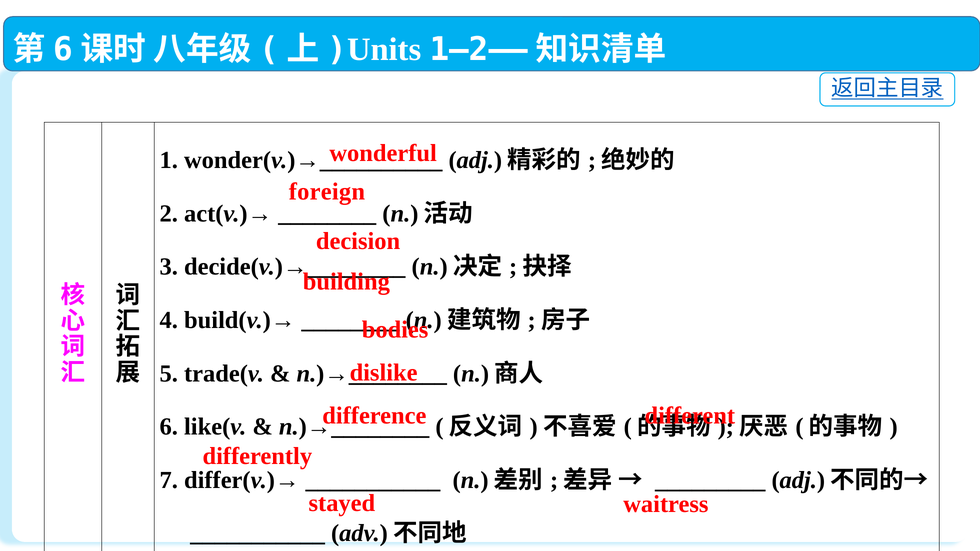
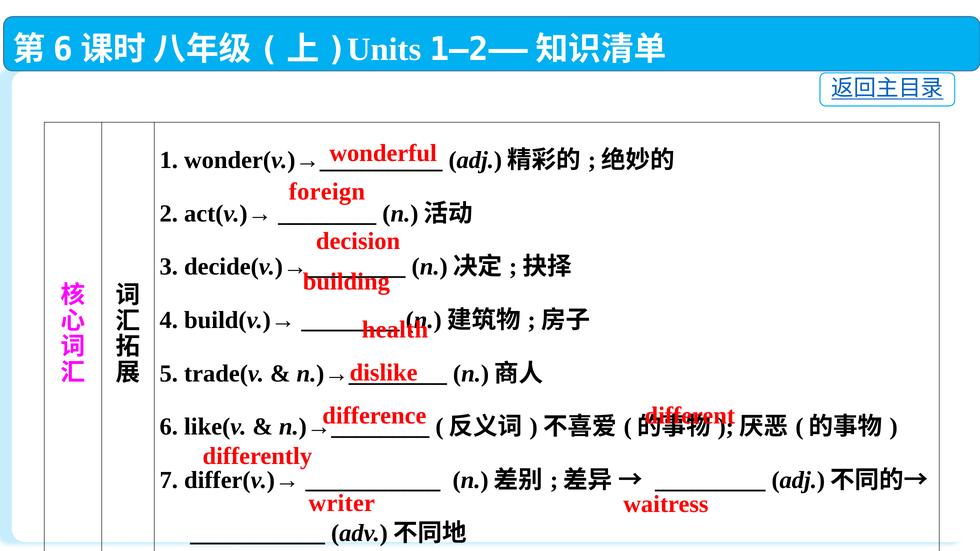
bodies: bodies -> health
stayed: stayed -> writer
